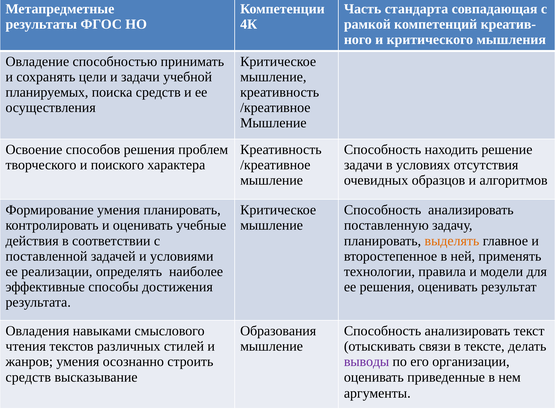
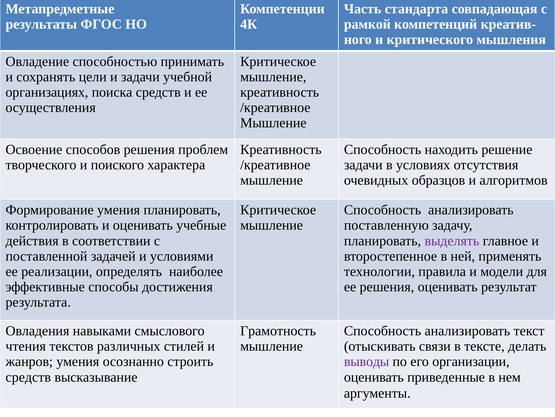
планируемых: планируемых -> организациях
выделять colour: orange -> purple
Образования: Образования -> Грамотность
